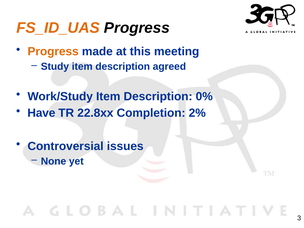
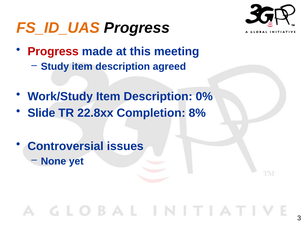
Progress at (53, 52) colour: orange -> red
Have: Have -> Slide
2%: 2% -> 8%
